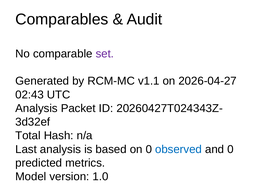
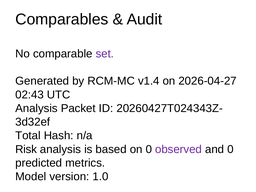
v1.1: v1.1 -> v1.4
Last: Last -> Risk
observed colour: blue -> purple
